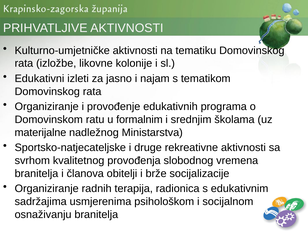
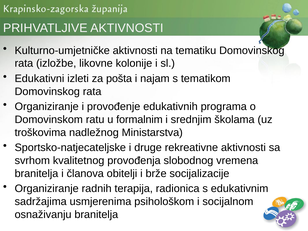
jasno: jasno -> pošta
materijalne: materijalne -> troškovima
